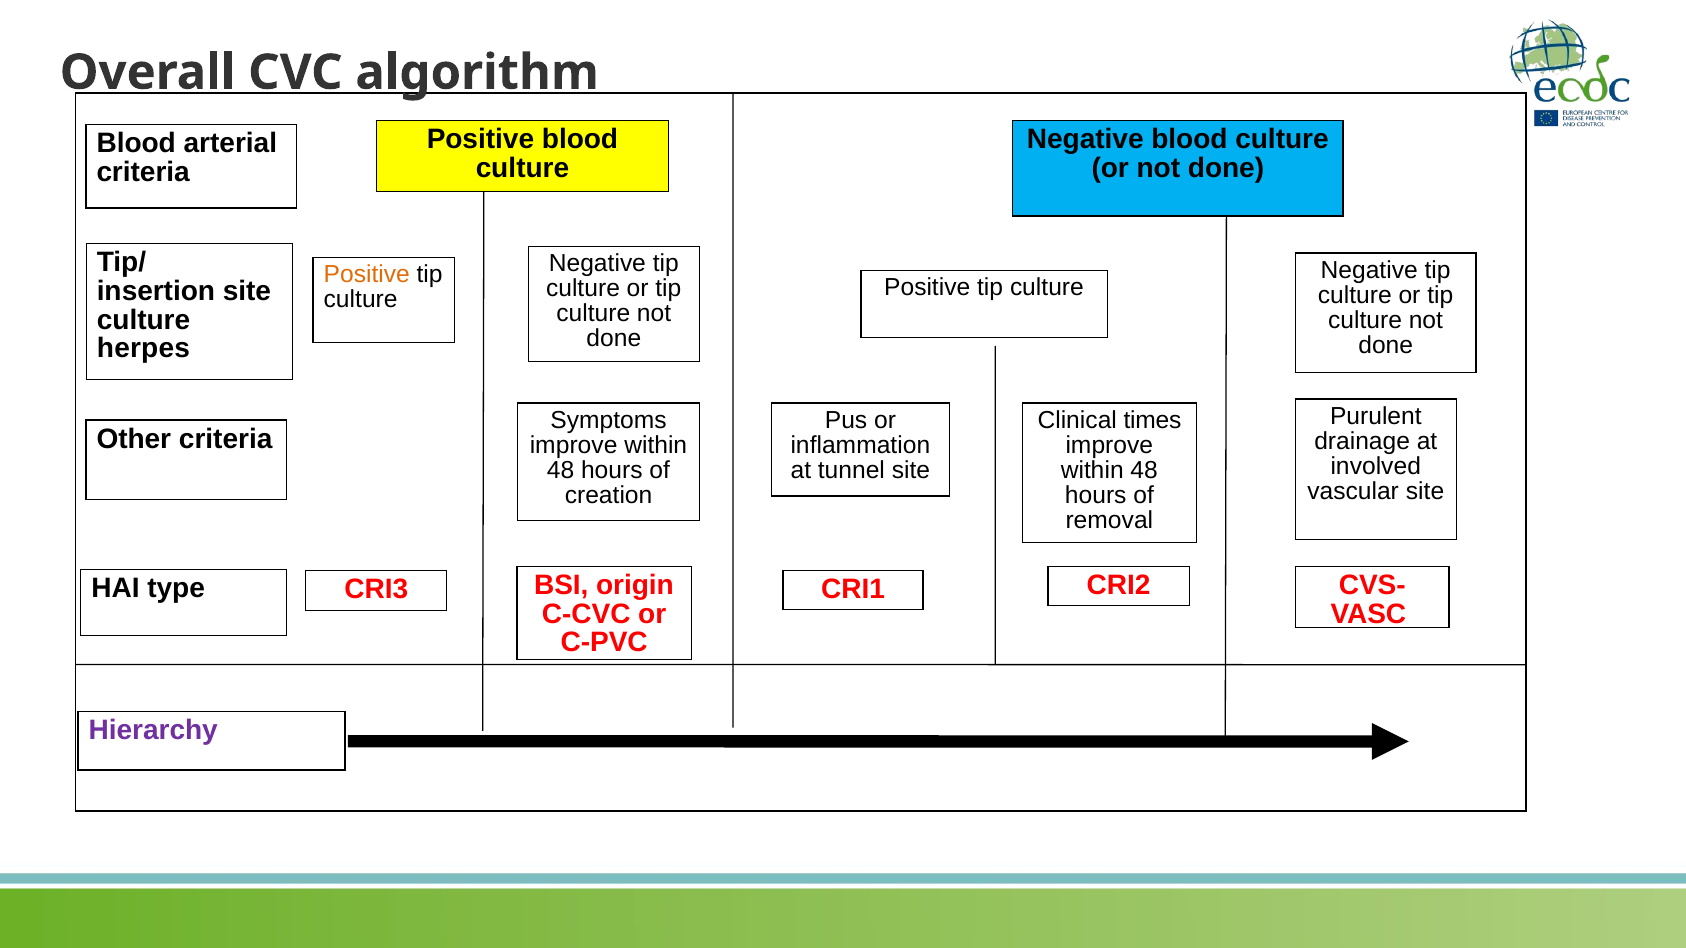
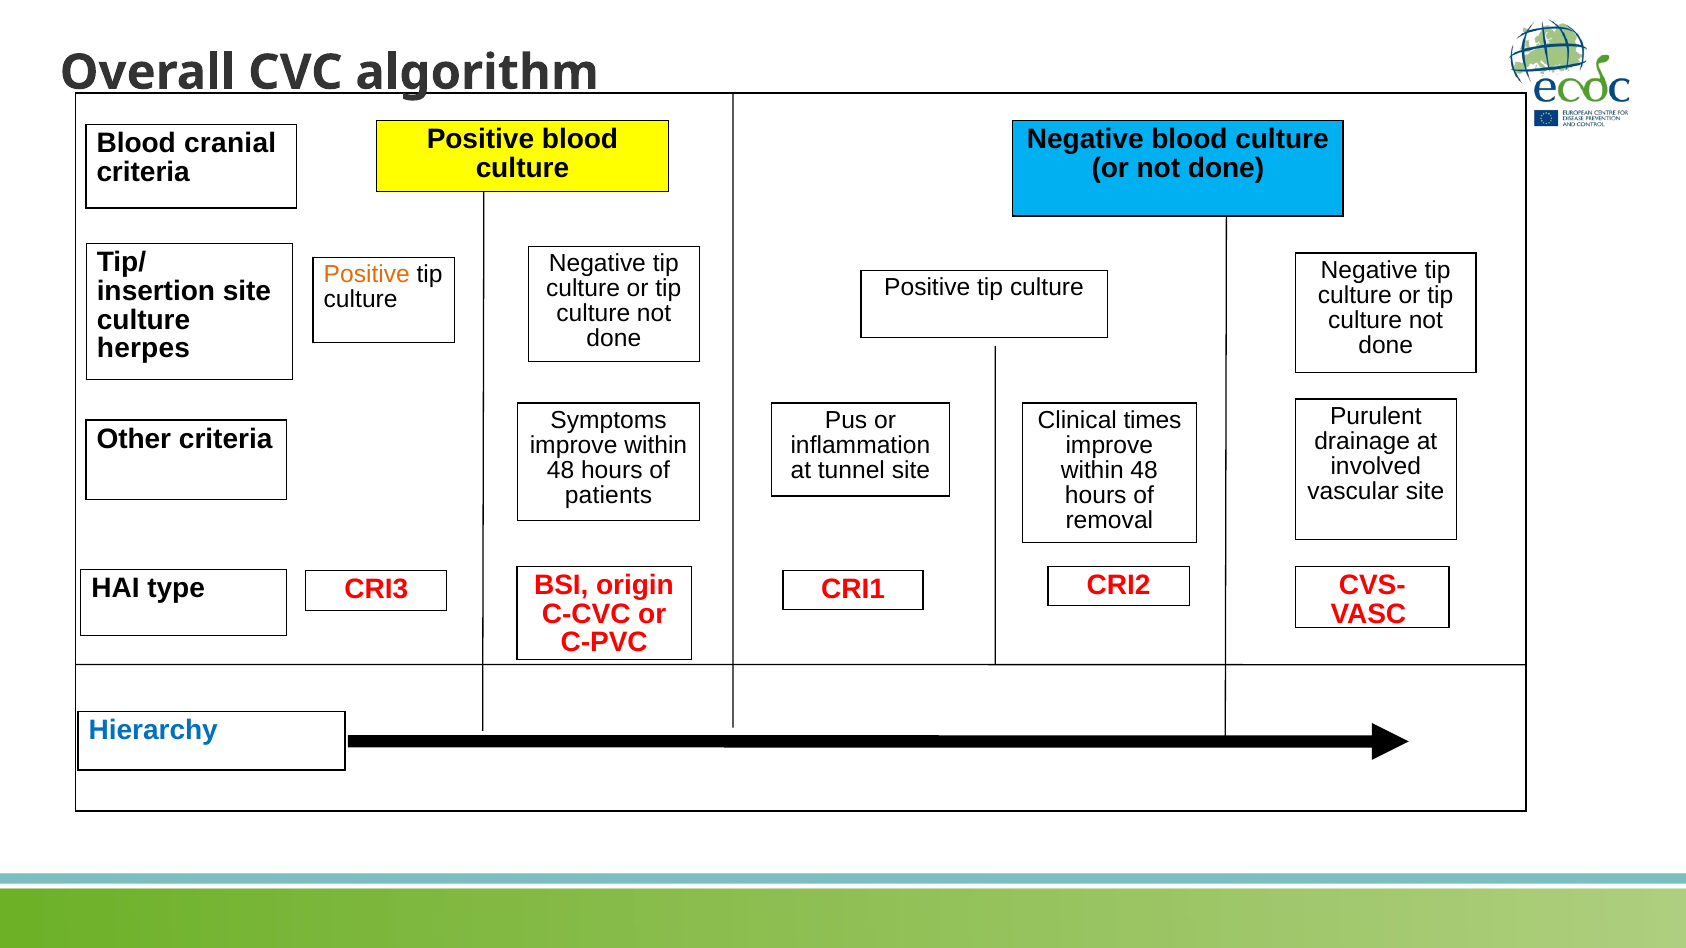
arterial: arterial -> cranial
creation: creation -> patients
Hierarchy colour: purple -> blue
